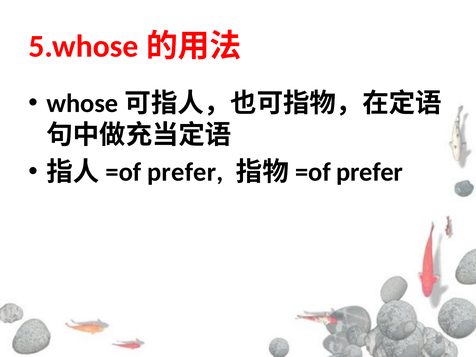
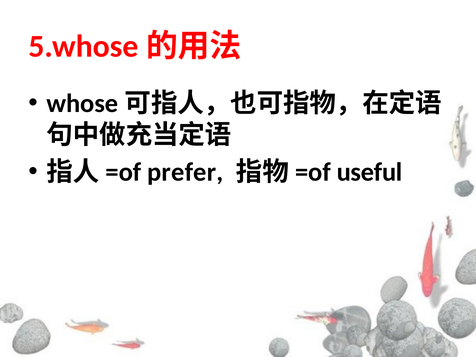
prefer at (370, 172): prefer -> useful
